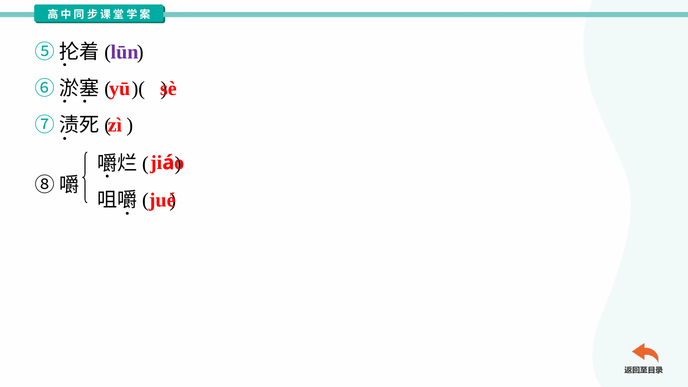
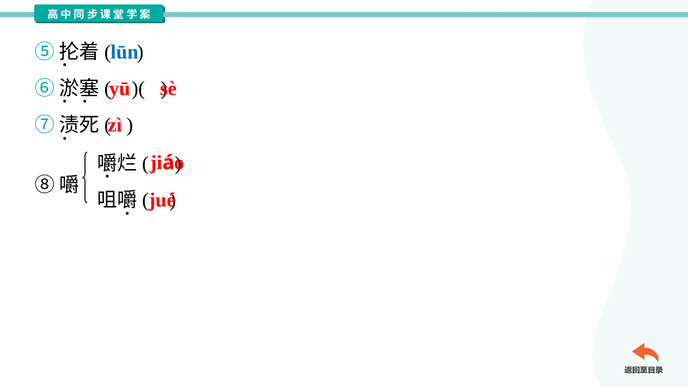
lūn colour: purple -> blue
